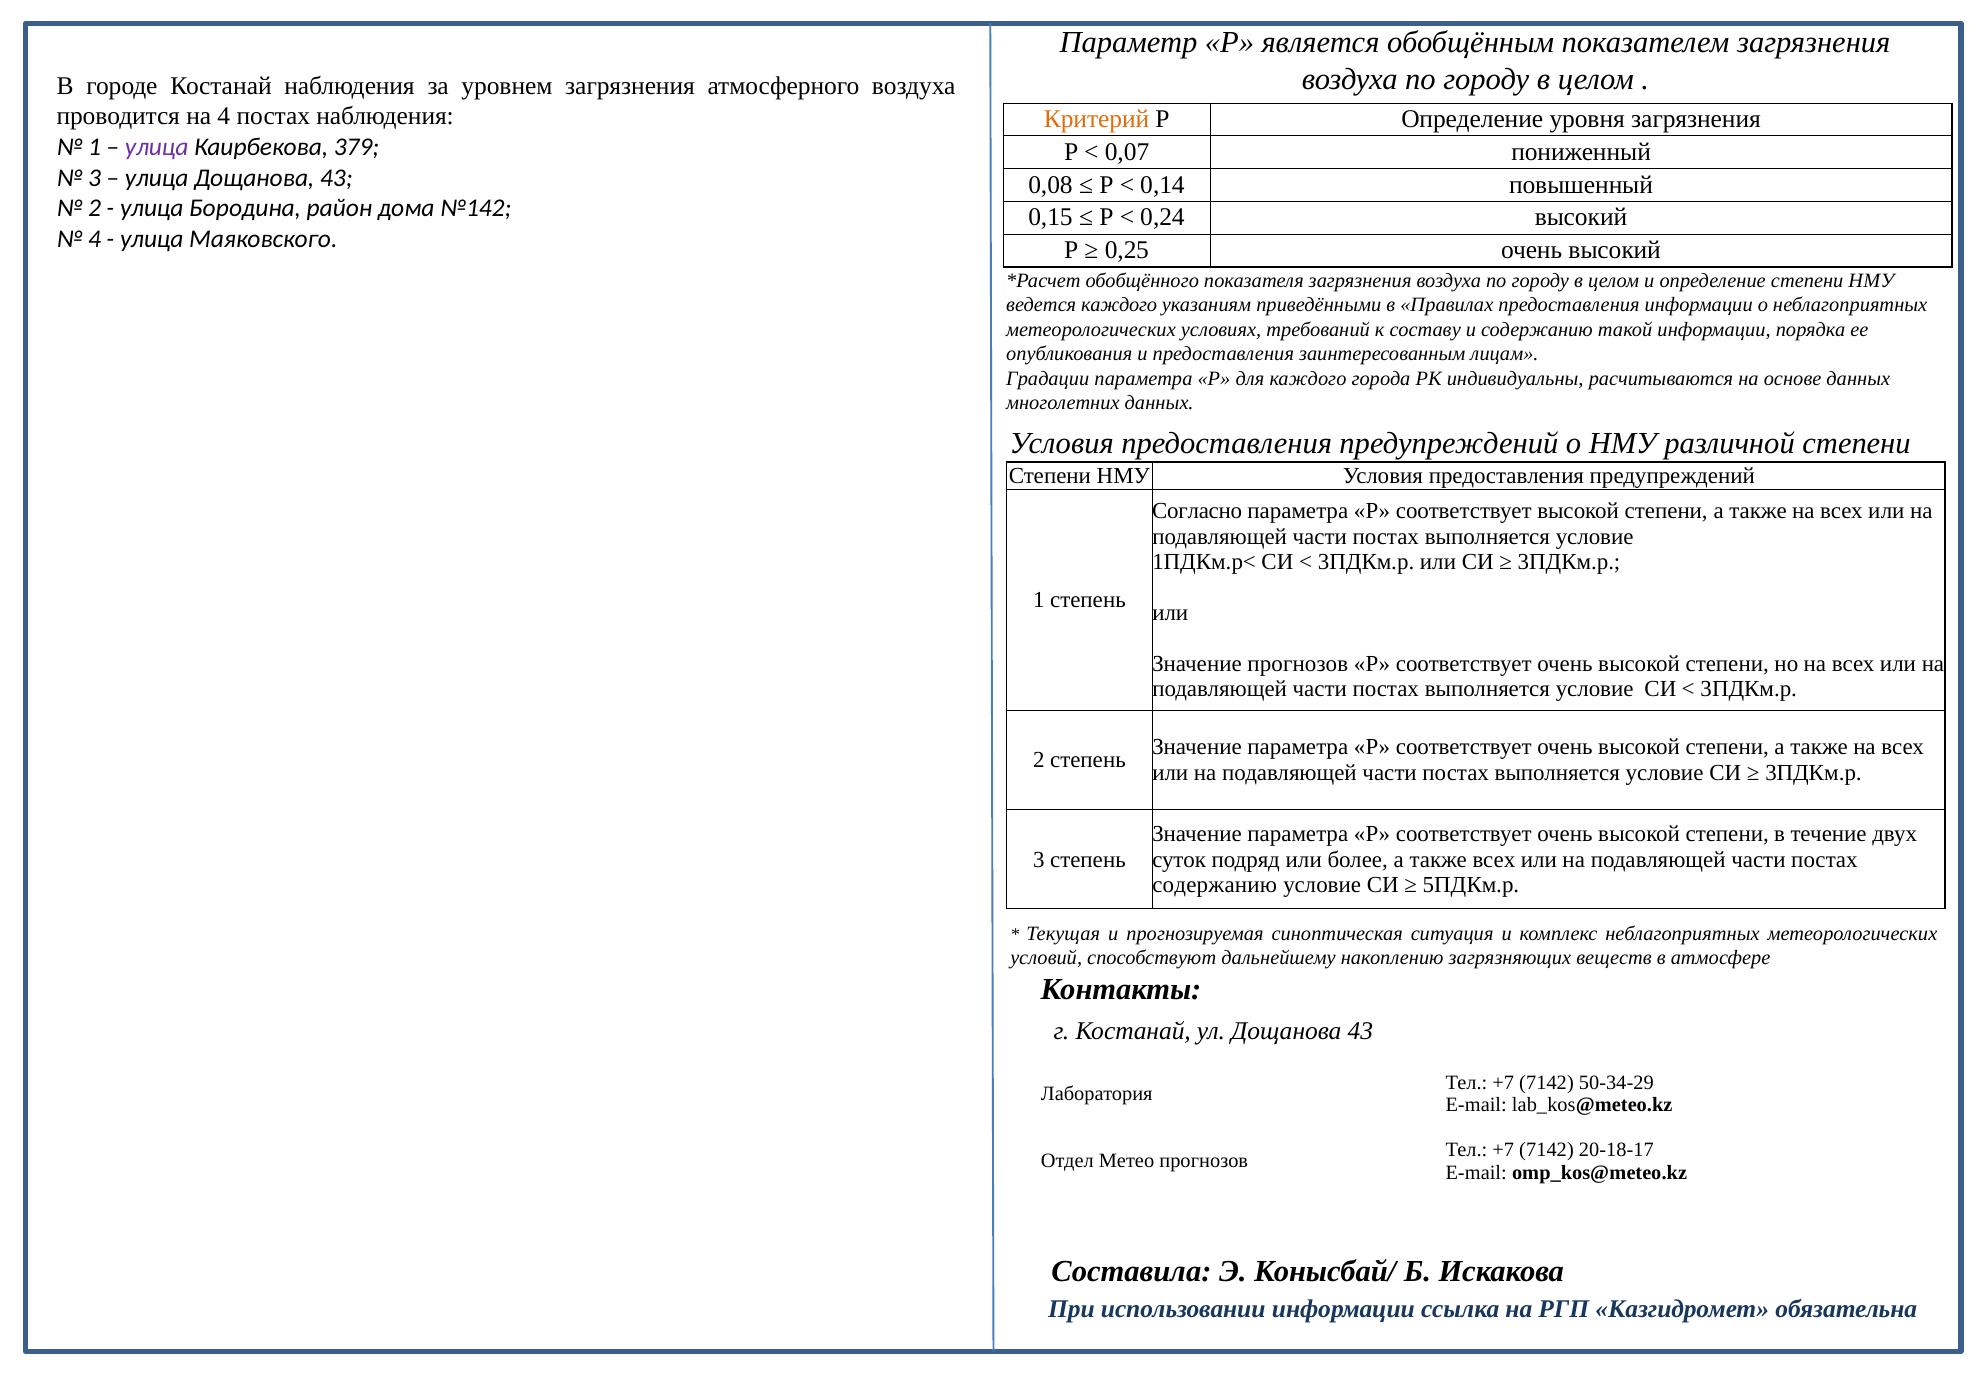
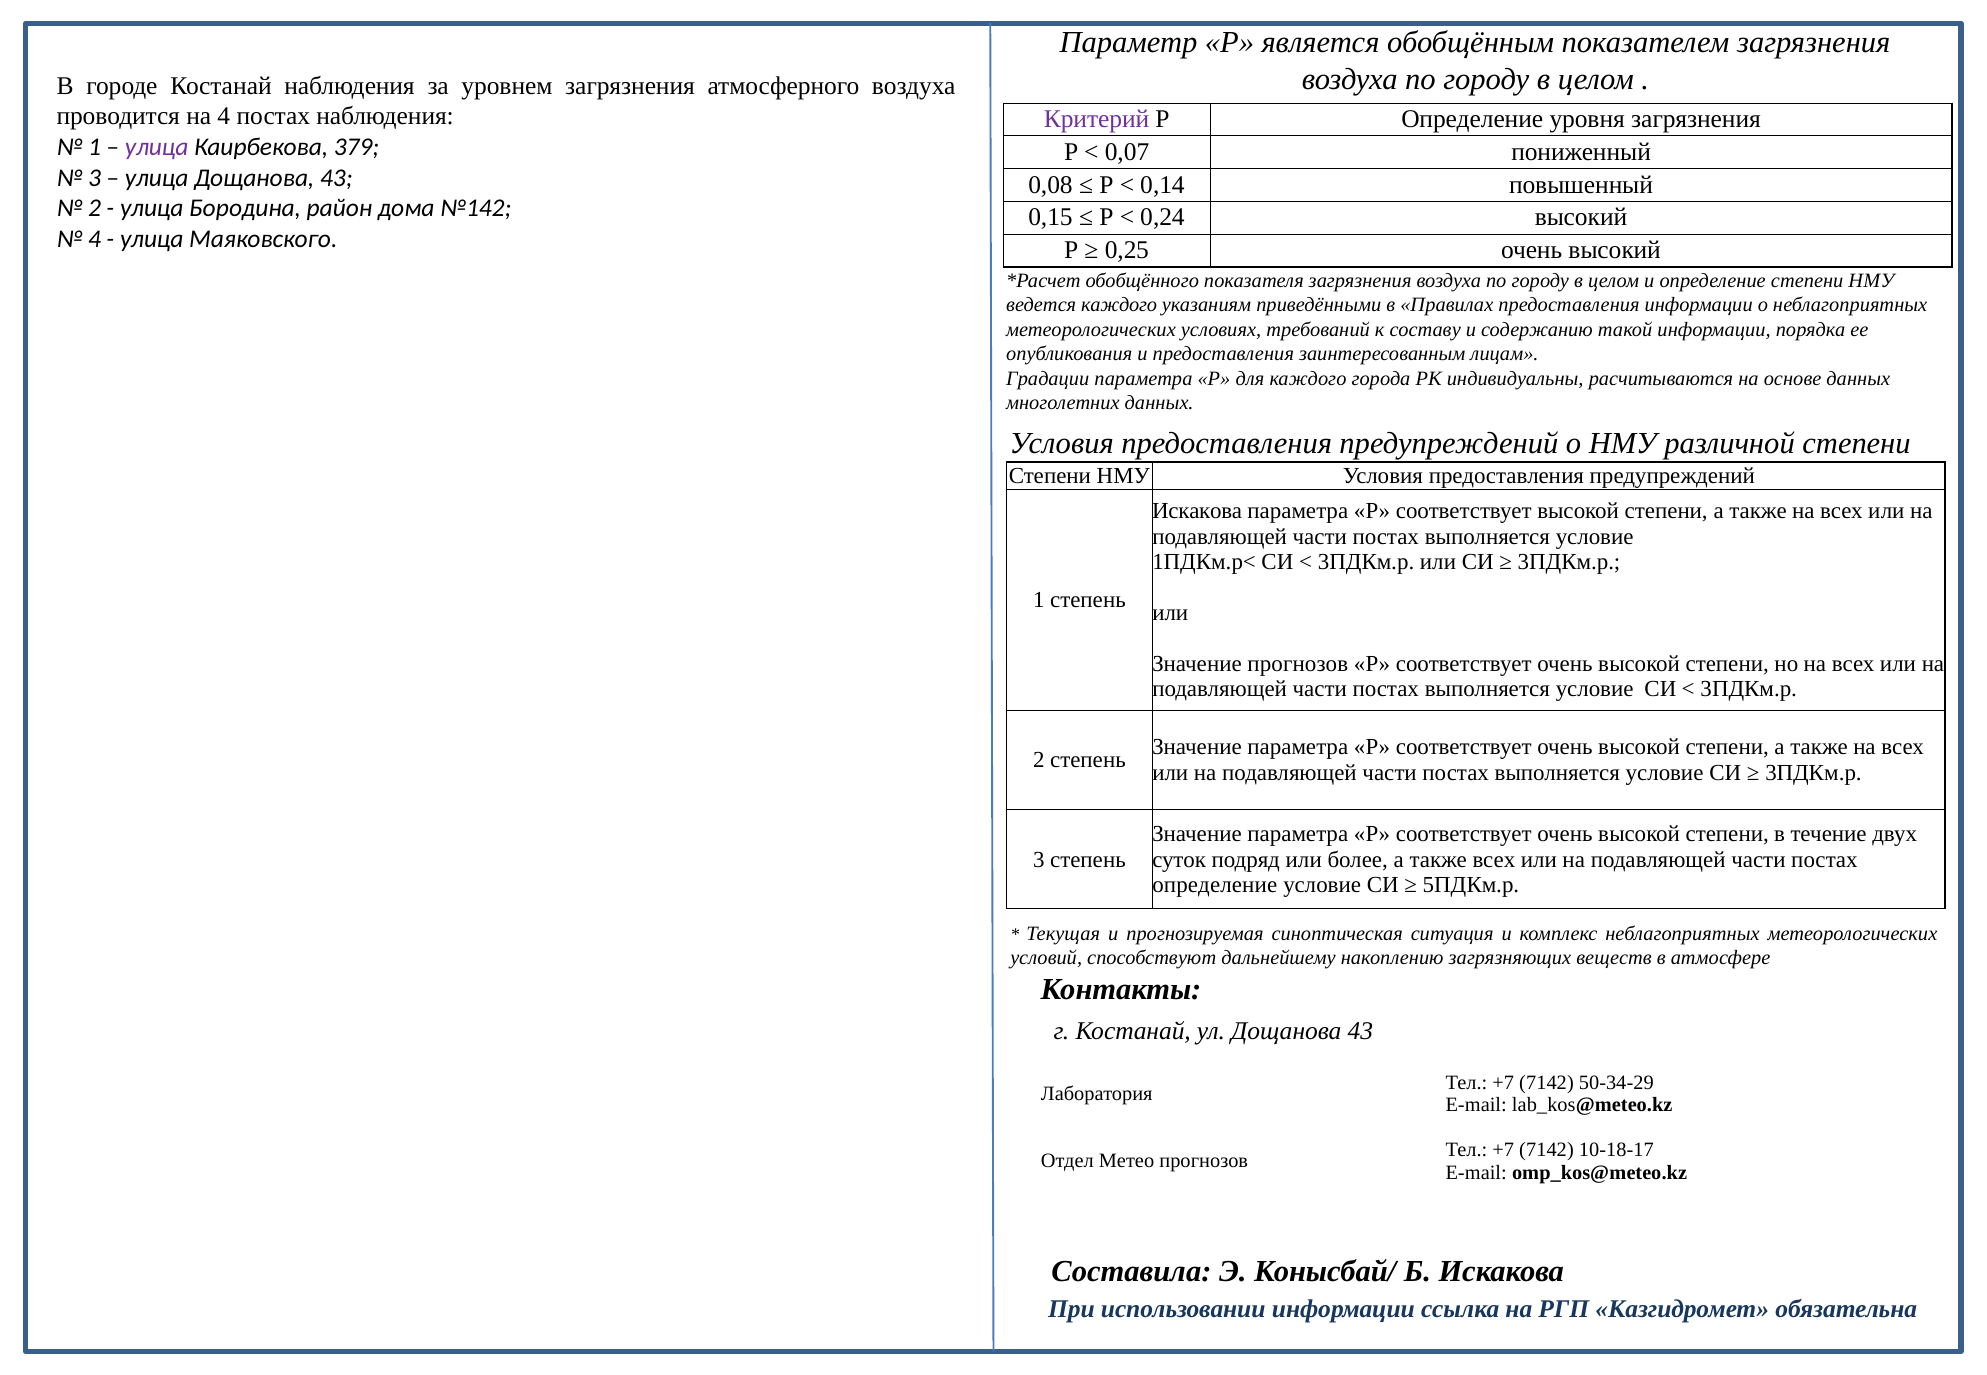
Критерий colour: orange -> purple
Согласно at (1197, 511): Согласно -> Искакова
содержанию at (1215, 885): содержанию -> определение
20-18-17: 20-18-17 -> 10-18-17
